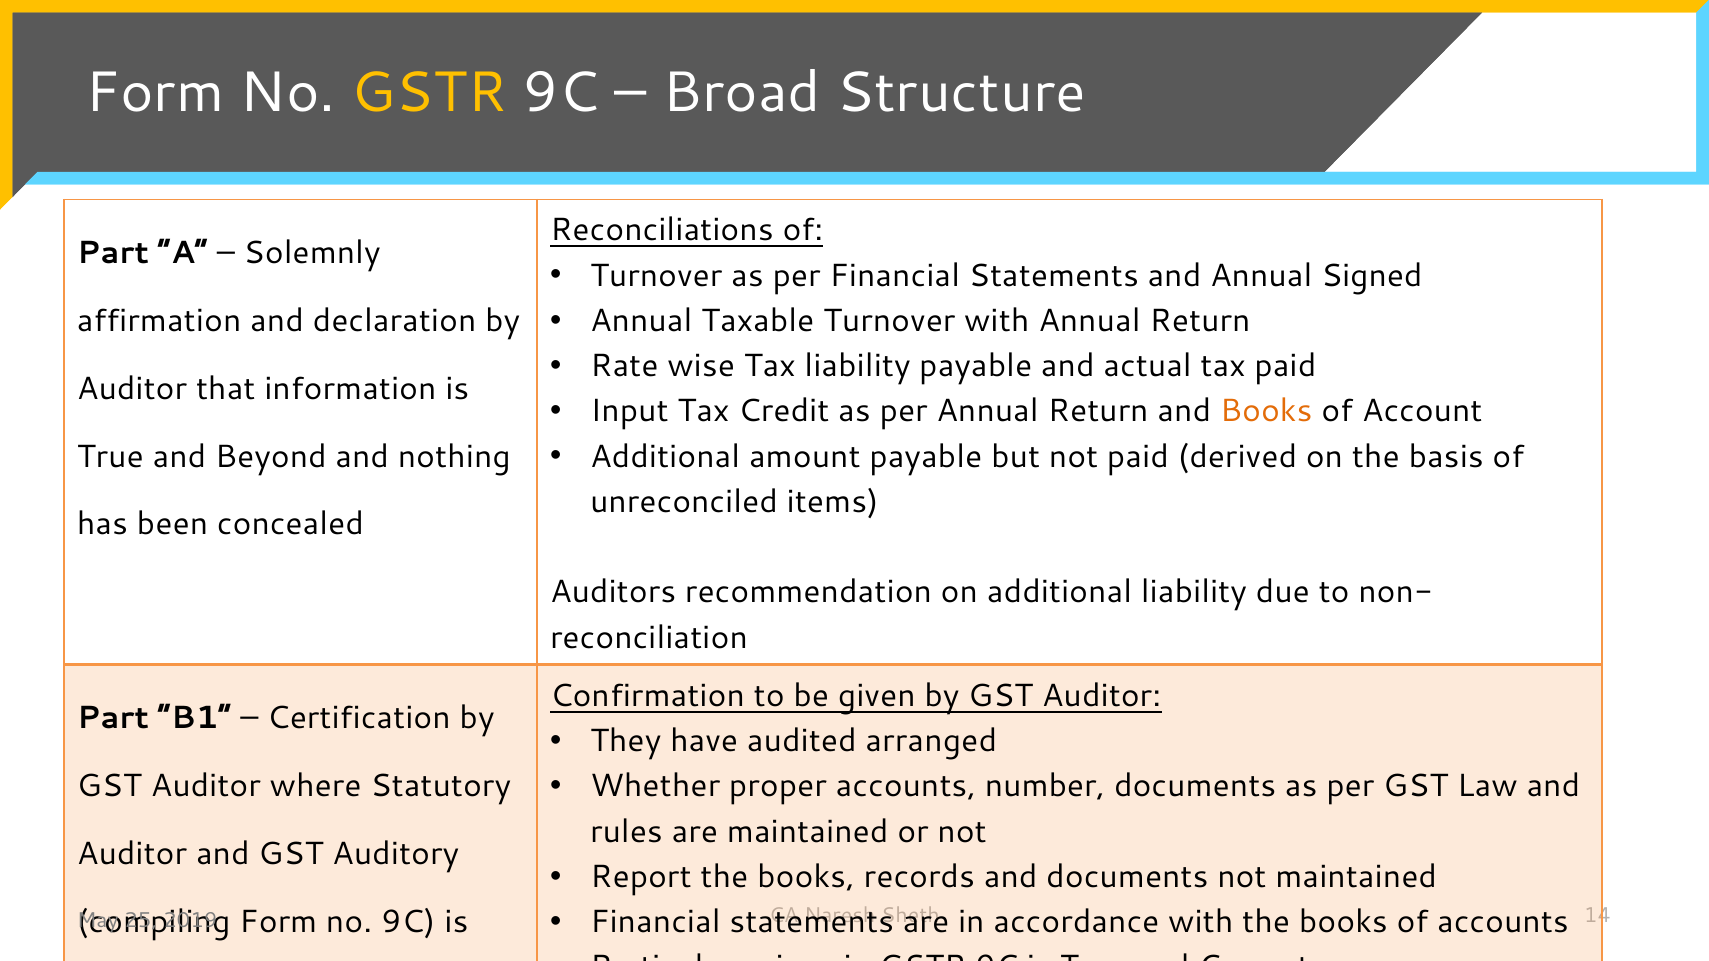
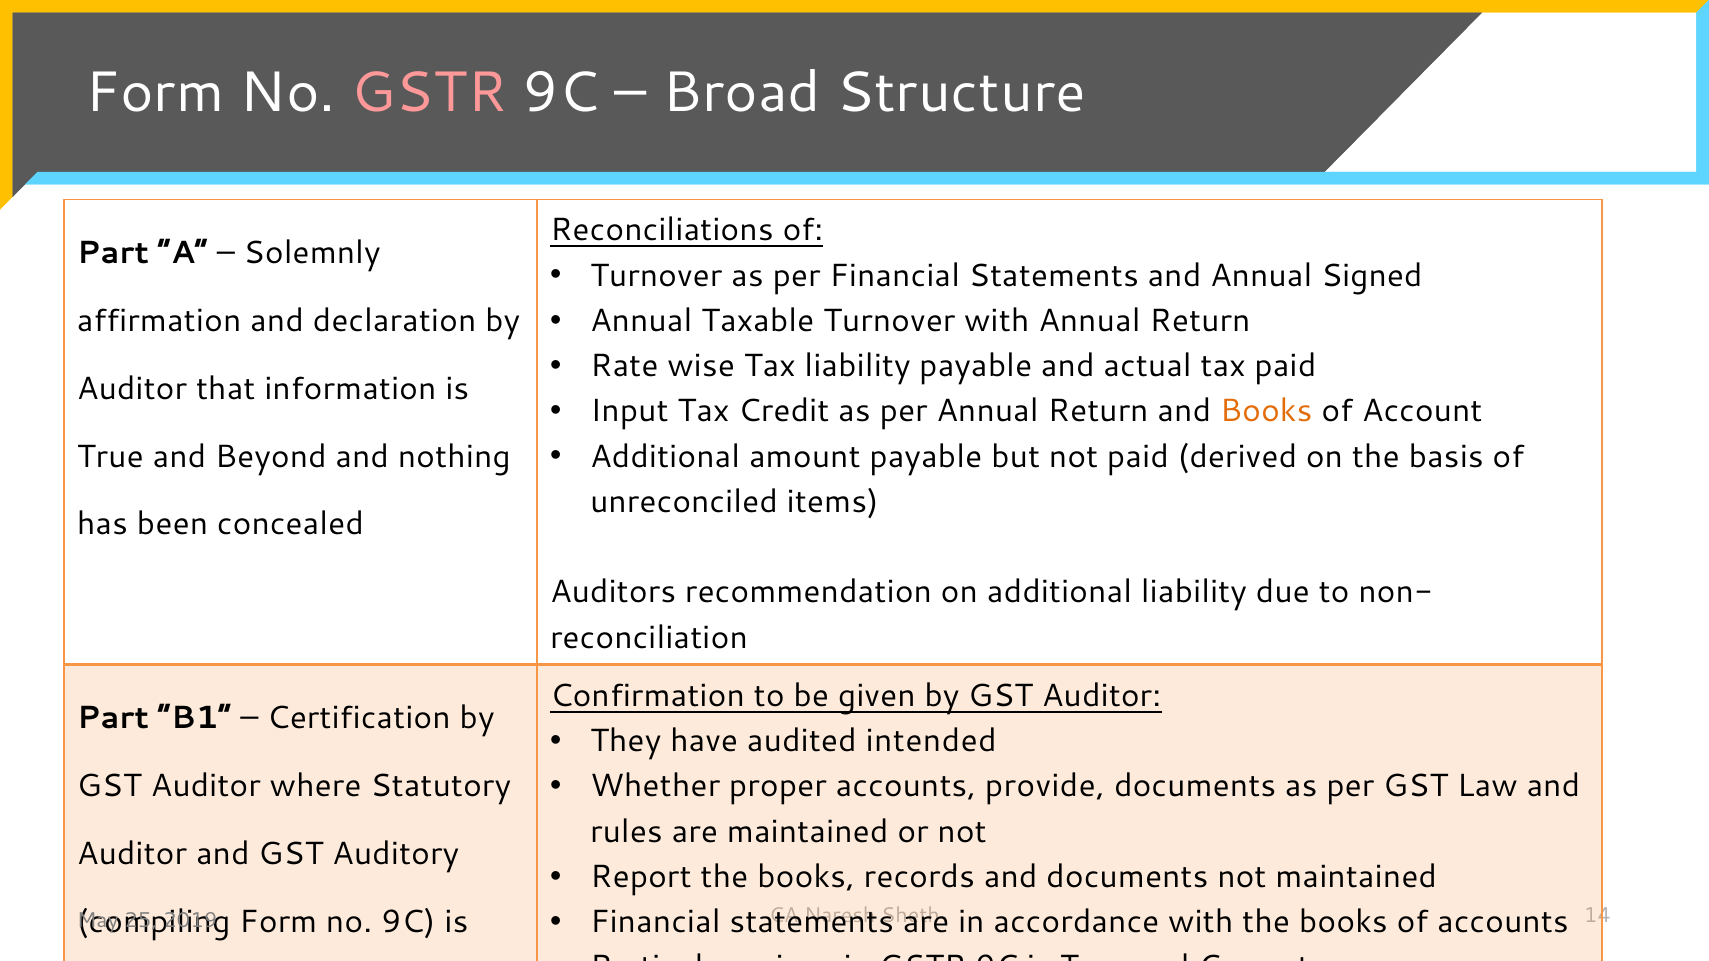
GSTR at (429, 93) colour: yellow -> pink
arranged: arranged -> intended
number: number -> provide
